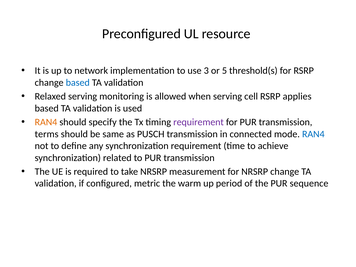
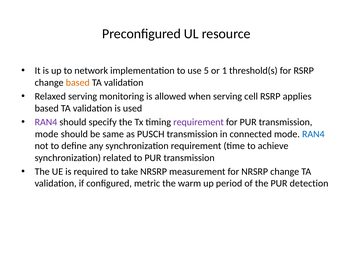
3: 3 -> 5
5: 5 -> 1
based at (78, 83) colour: blue -> orange
RAN4 at (46, 122) colour: orange -> purple
terms at (47, 134): terms -> mode
sequence: sequence -> detection
